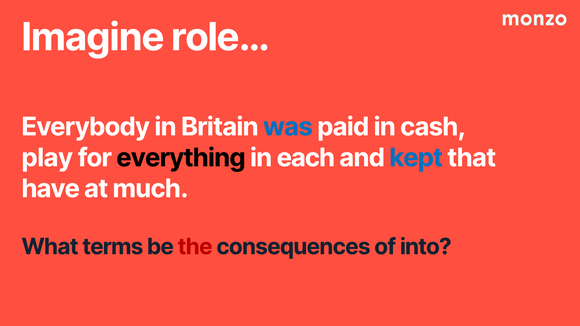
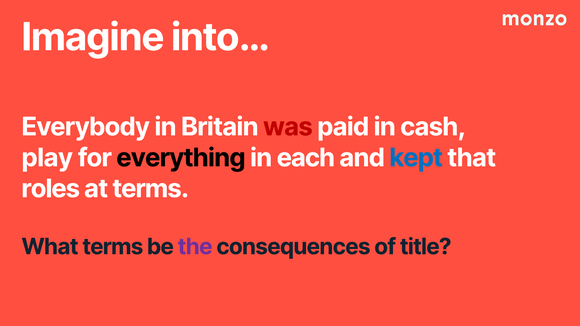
role…: role… -> into…
was colour: blue -> red
have: have -> roles
at much: much -> terms
the colour: red -> purple
into: into -> title
